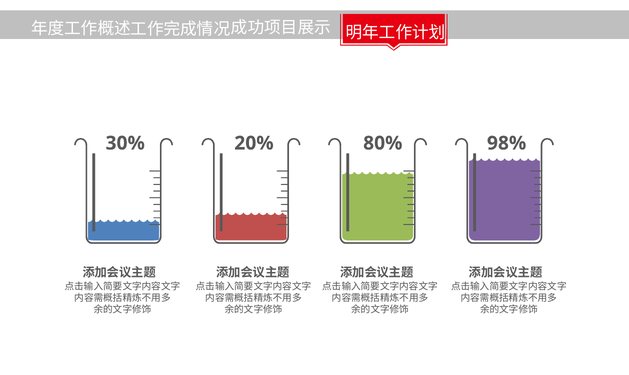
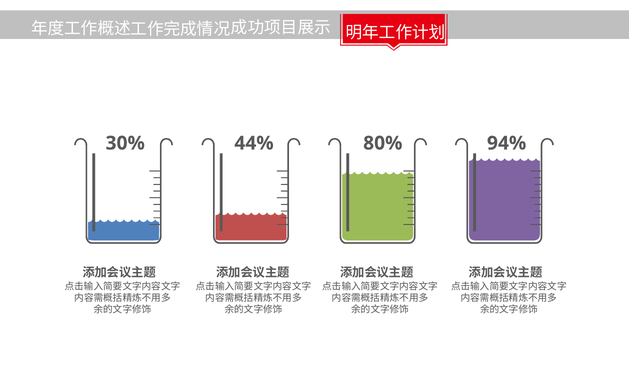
20%: 20% -> 44%
98%: 98% -> 94%
